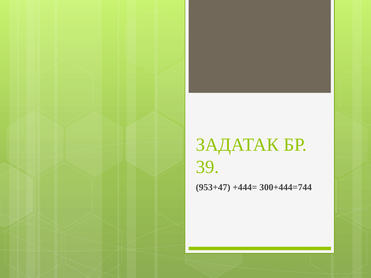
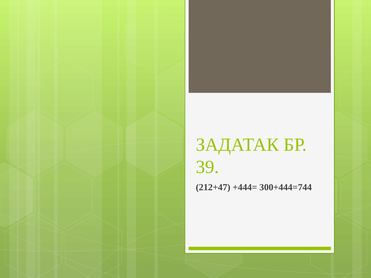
953+47: 953+47 -> 212+47
